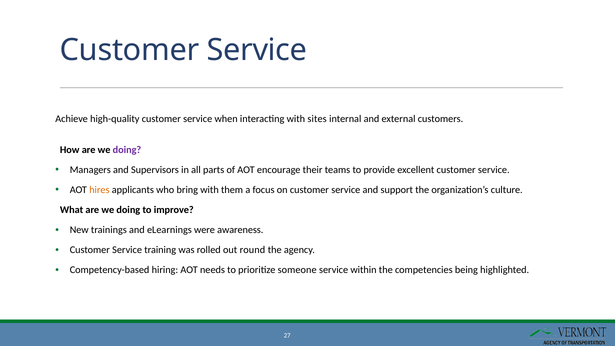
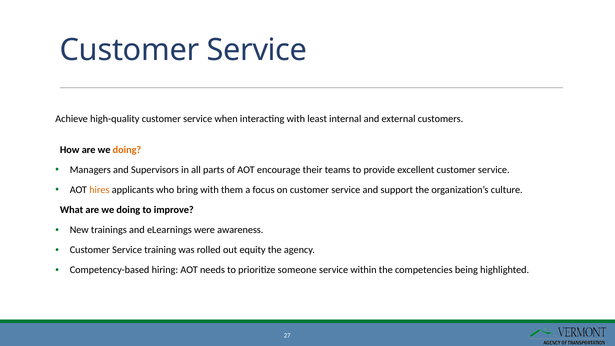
sites: sites -> least
doing at (127, 150) colour: purple -> orange
round: round -> equity
